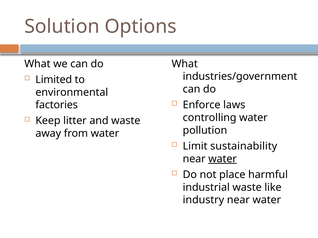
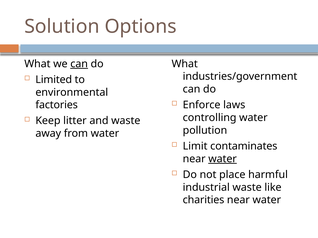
can at (79, 64) underline: none -> present
sustainability: sustainability -> contaminates
industry: industry -> charities
